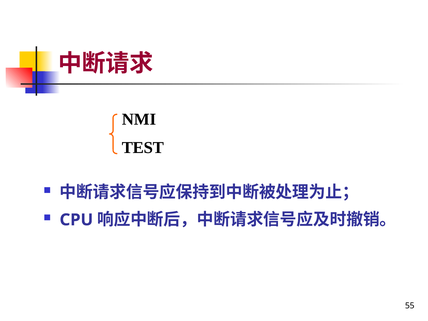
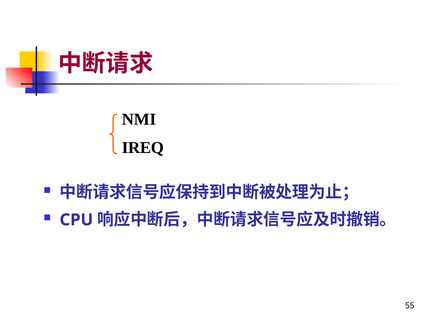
TEST: TEST -> IREQ
